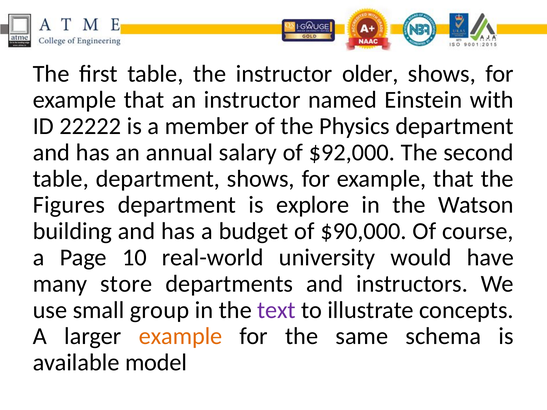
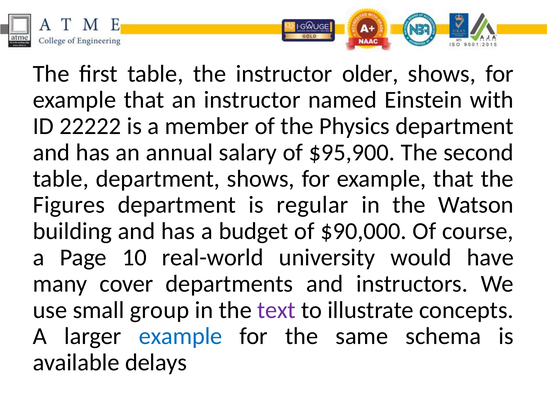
$92,000: $92,000 -> $95,900
explore: explore -> regular
store: store -> cover
example at (181, 336) colour: orange -> blue
model: model -> delays
